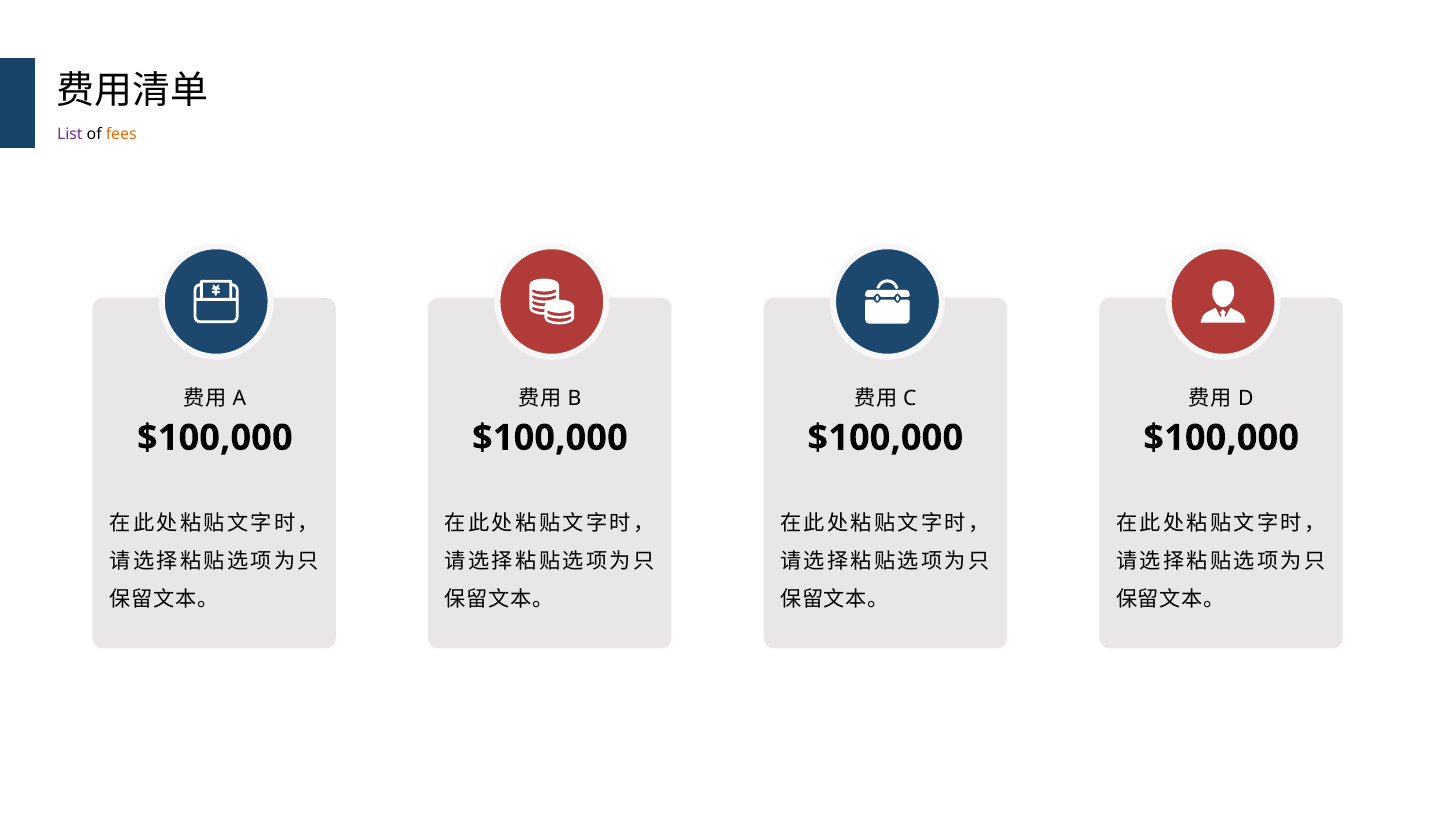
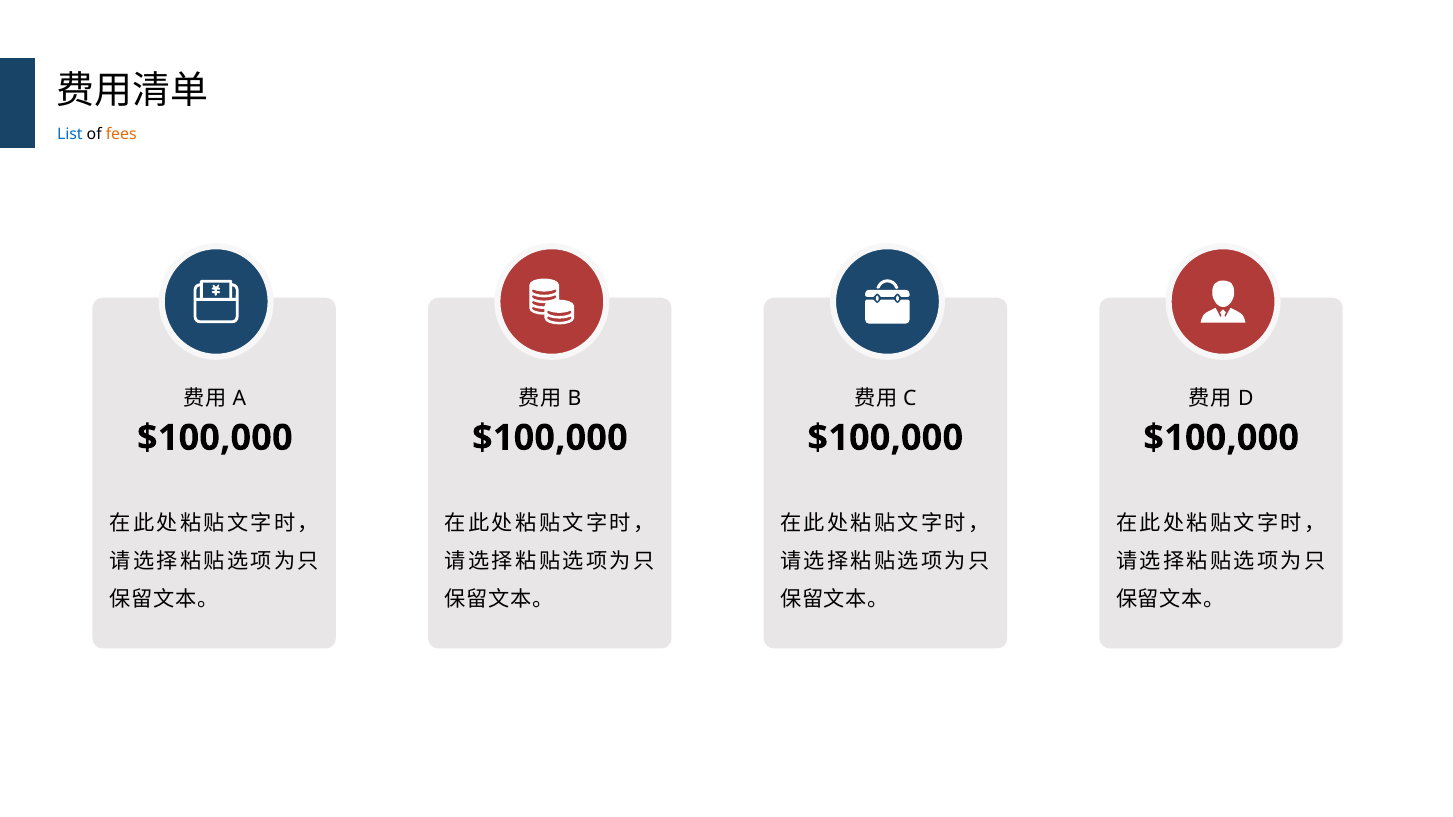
List colour: purple -> blue
